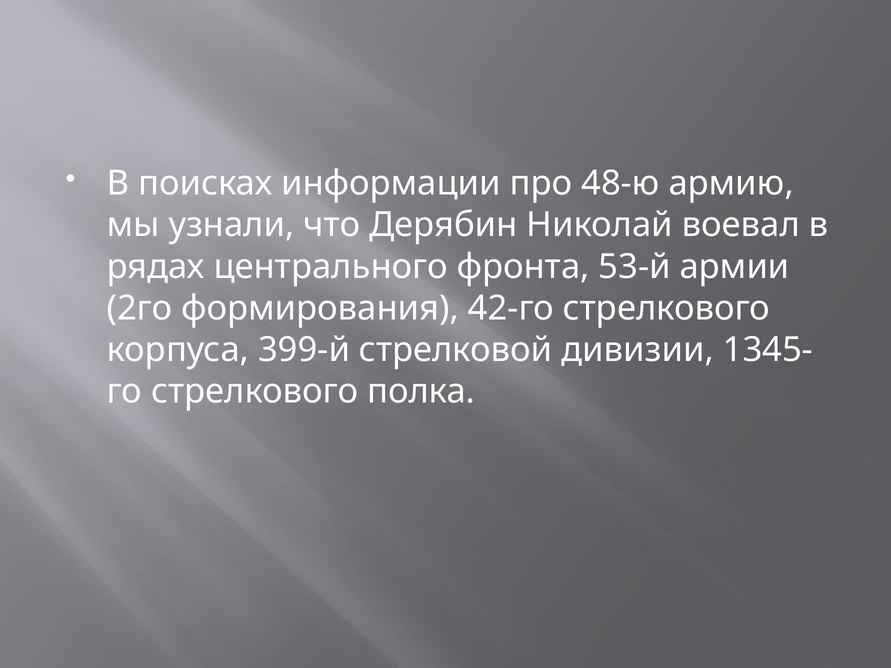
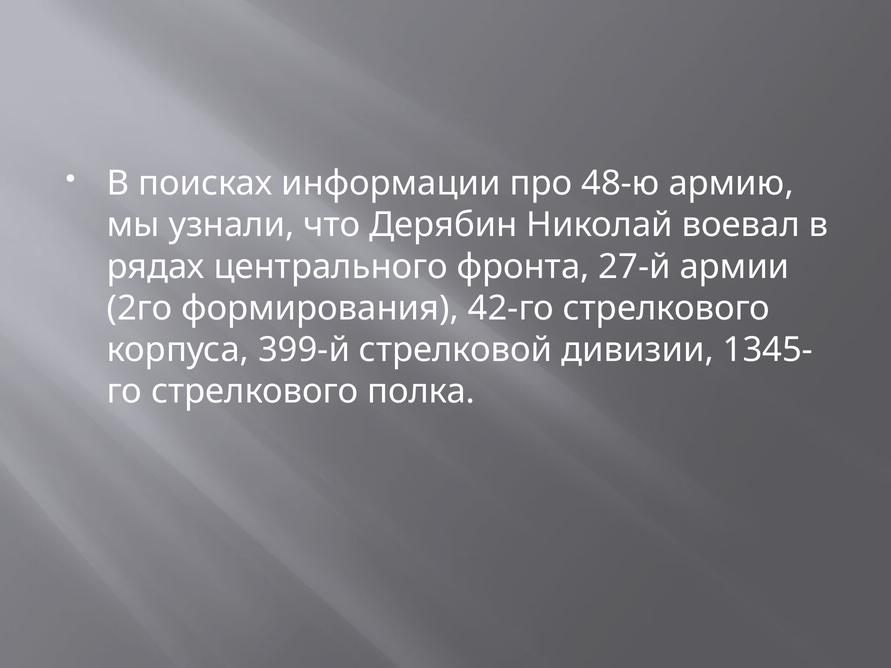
53-й: 53-й -> 27-й
